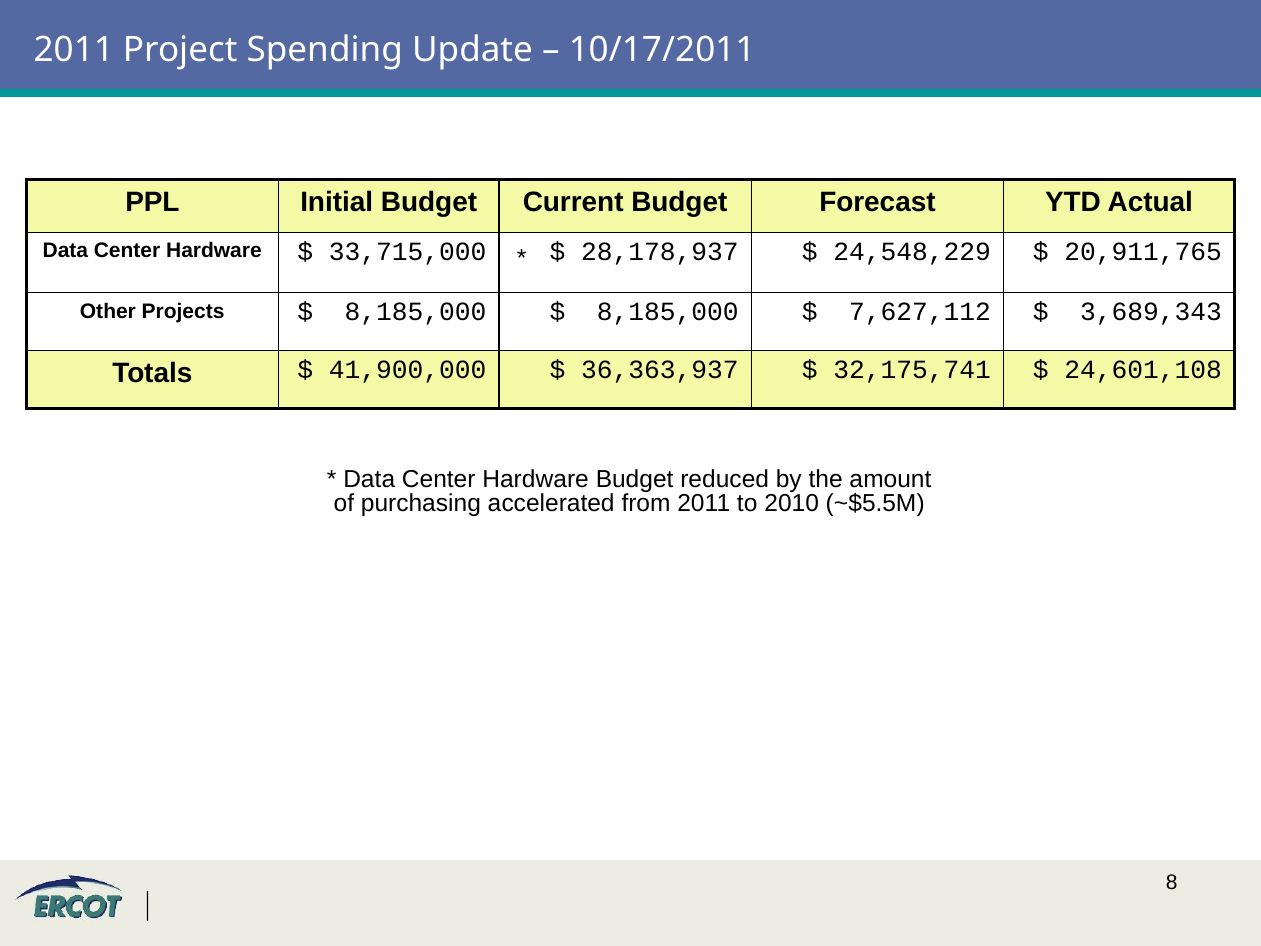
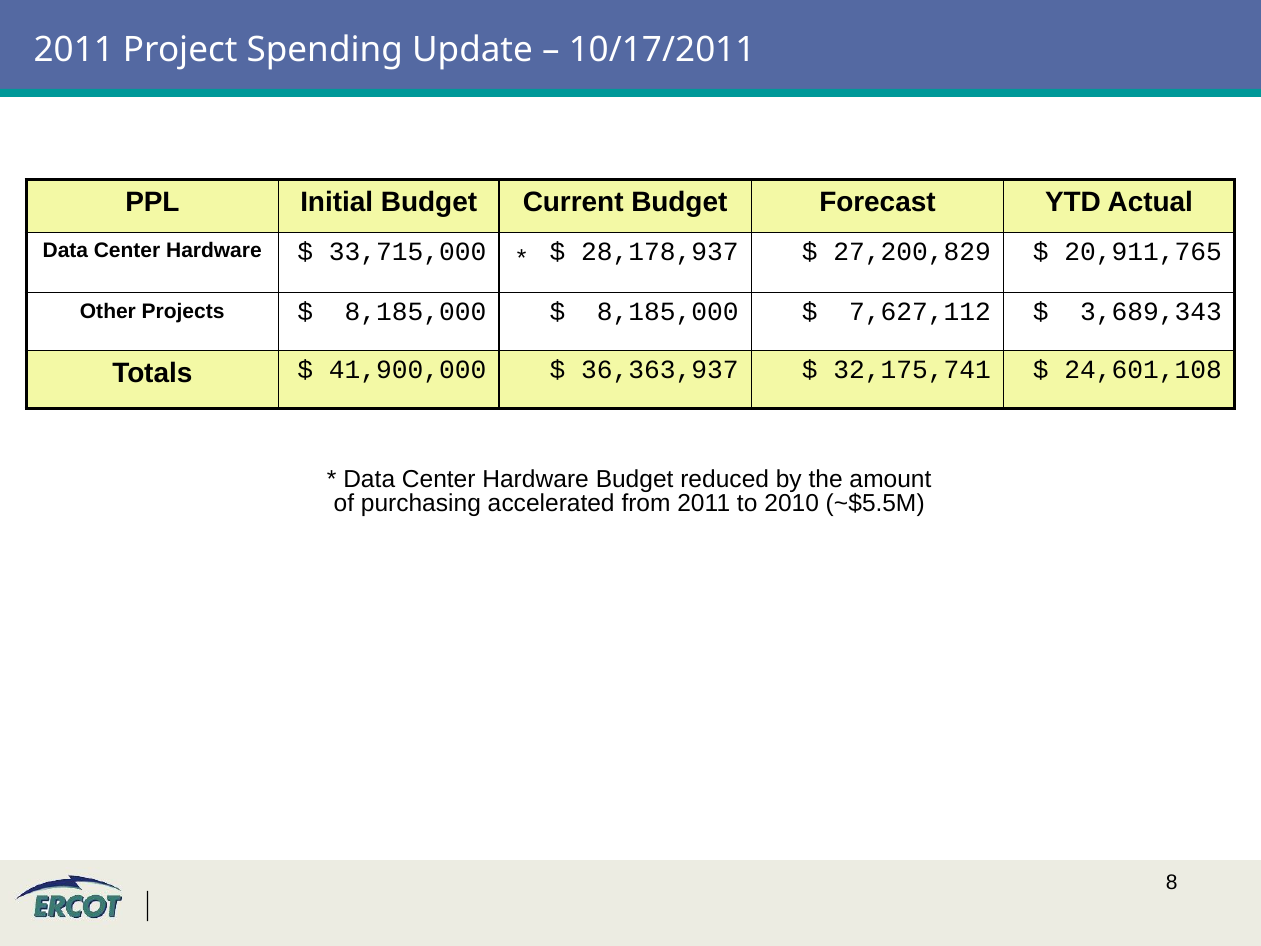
24,548,229: 24,548,229 -> 27,200,829
